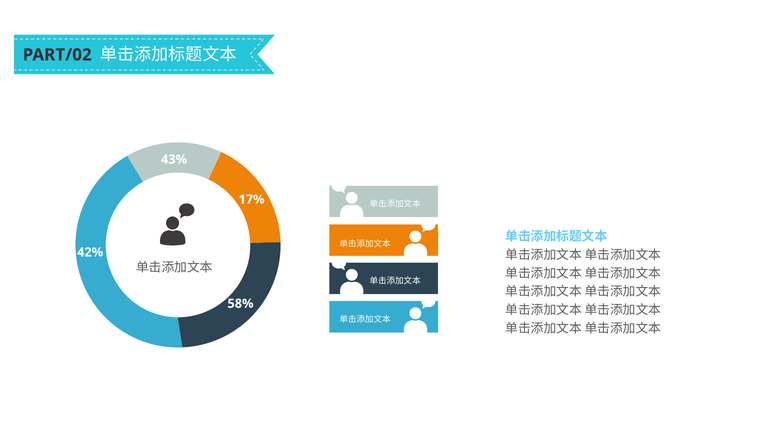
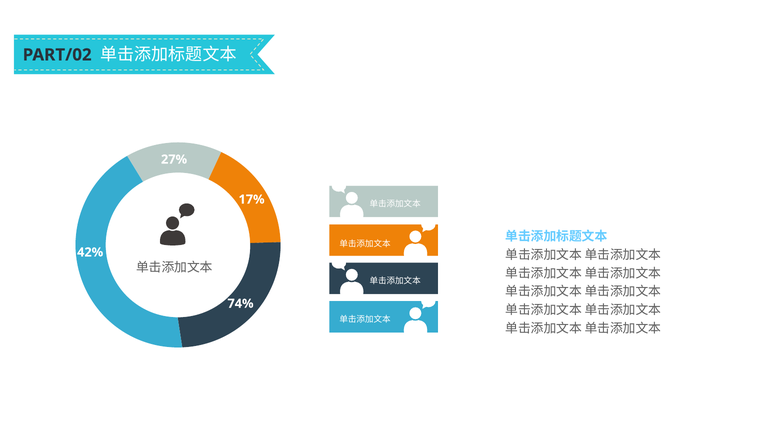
43%: 43% -> 27%
58%: 58% -> 74%
